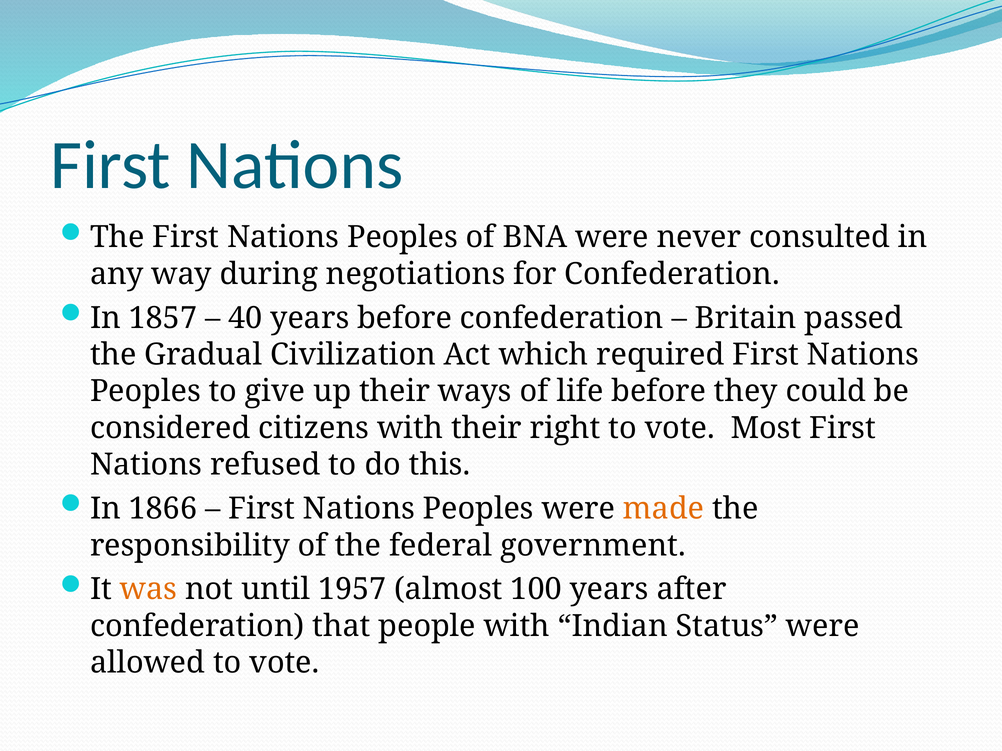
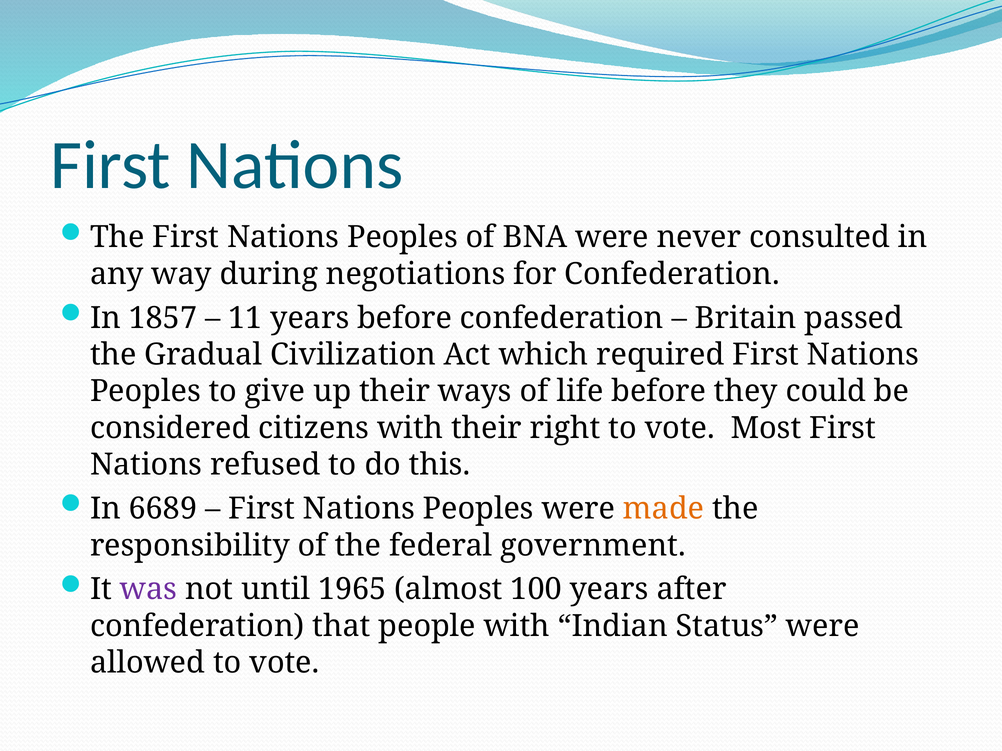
40: 40 -> 11
1866: 1866 -> 6689
was colour: orange -> purple
1957: 1957 -> 1965
